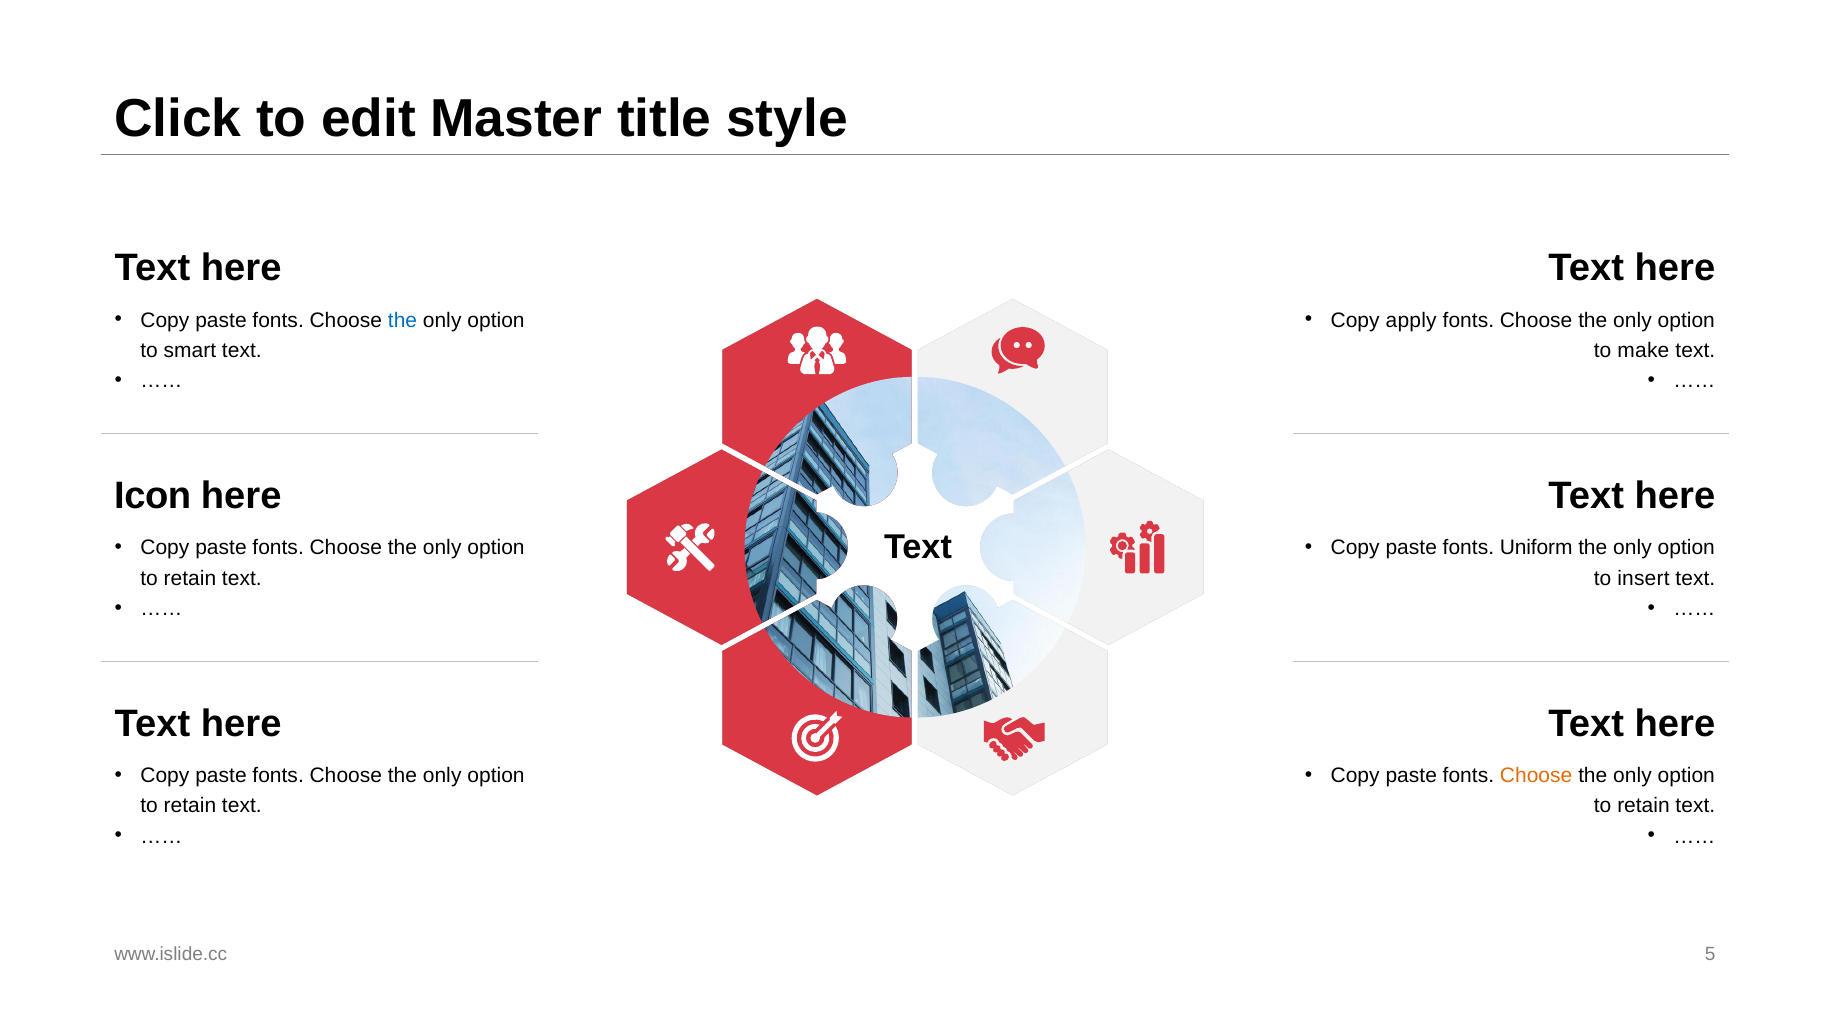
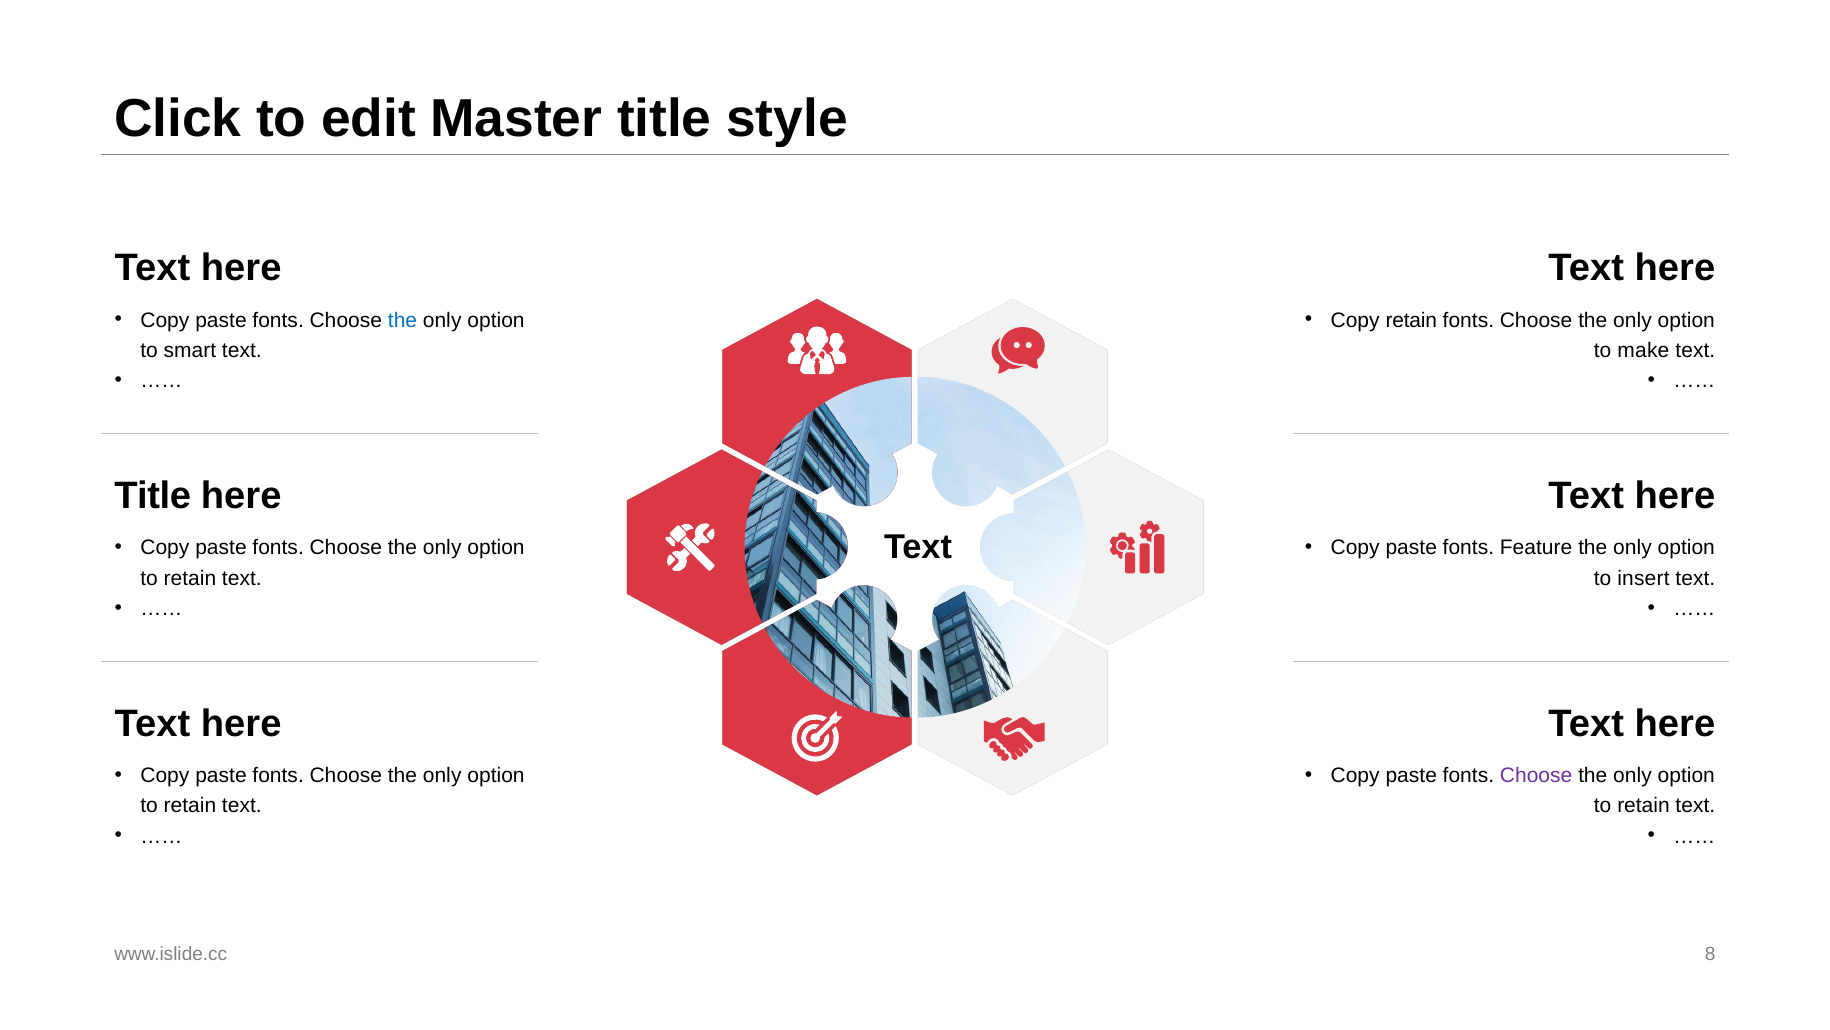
Copy apply: apply -> retain
Icon at (153, 496): Icon -> Title
Uniform: Uniform -> Feature
Choose at (1536, 775) colour: orange -> purple
5: 5 -> 8
